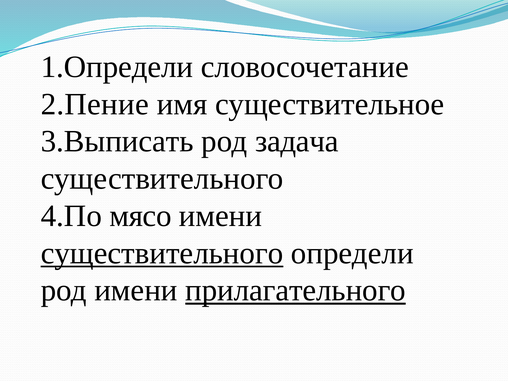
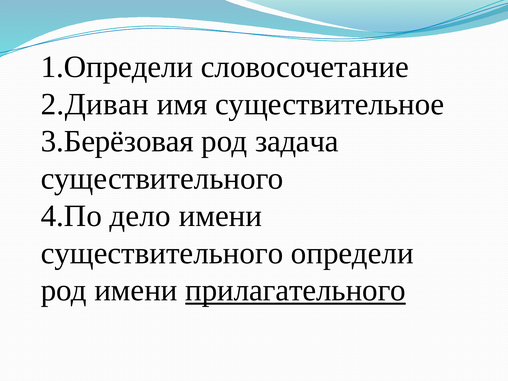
2.Пение: 2.Пение -> 2.Диван
3.Выписать: 3.Выписать -> 3.Берёзовая
мясо: мясо -> дело
существительного at (162, 253) underline: present -> none
